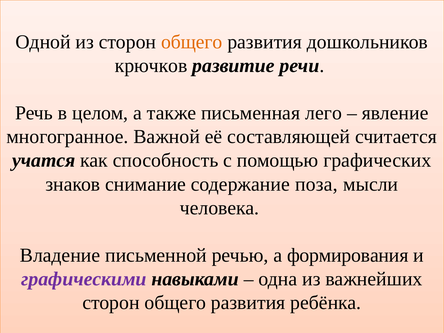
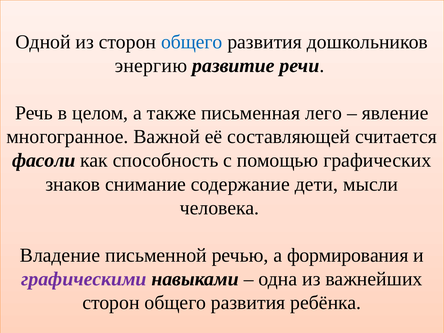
общего at (192, 42) colour: orange -> blue
крючков: крючков -> энергию
учатся: учатся -> фасоли
поза: поза -> дети
